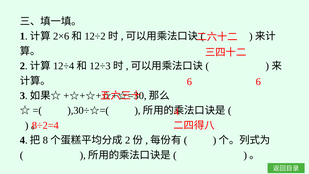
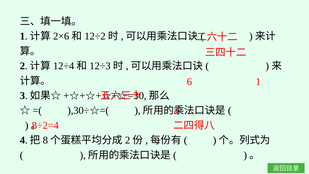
6 6: 6 -> 1
